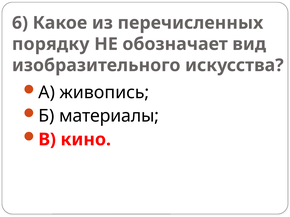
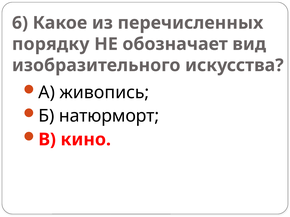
материалы: материалы -> натюрморт
